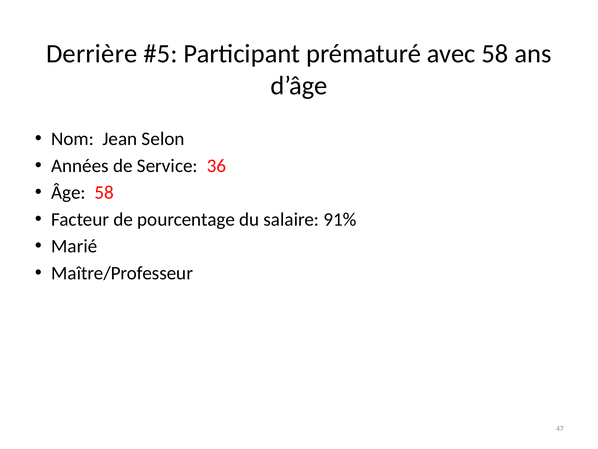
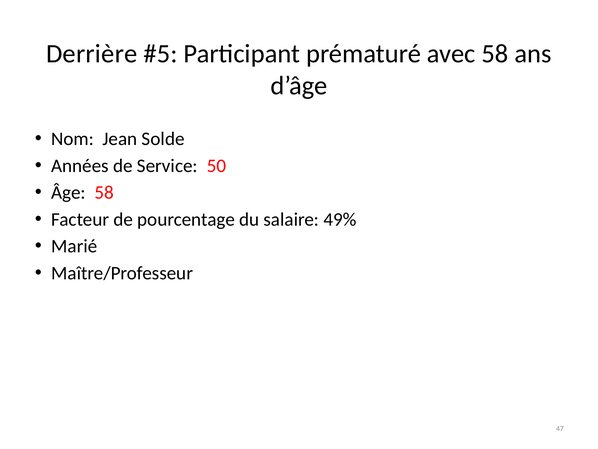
Selon: Selon -> Solde
36: 36 -> 50
91%: 91% -> 49%
